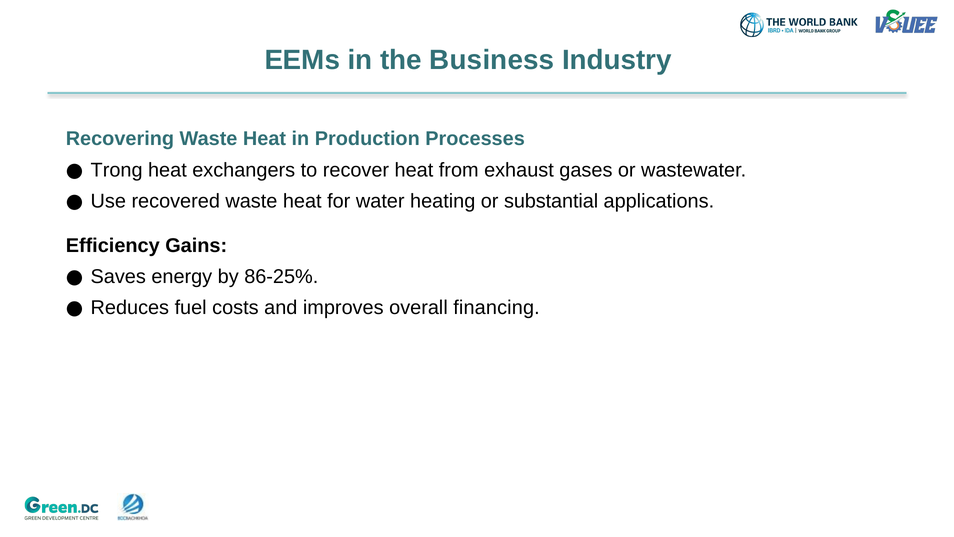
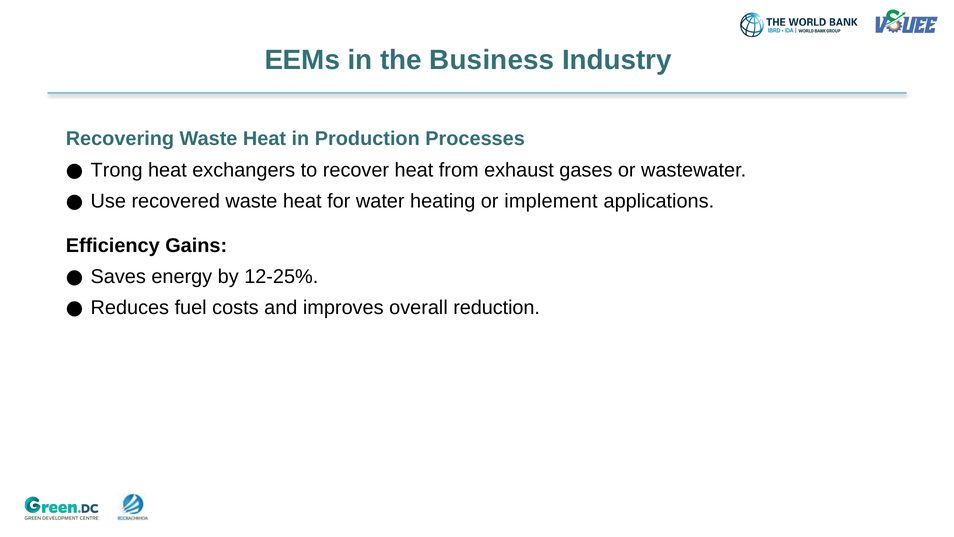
substantial: substantial -> implement
86-25%: 86-25% -> 12-25%
financing: financing -> reduction
